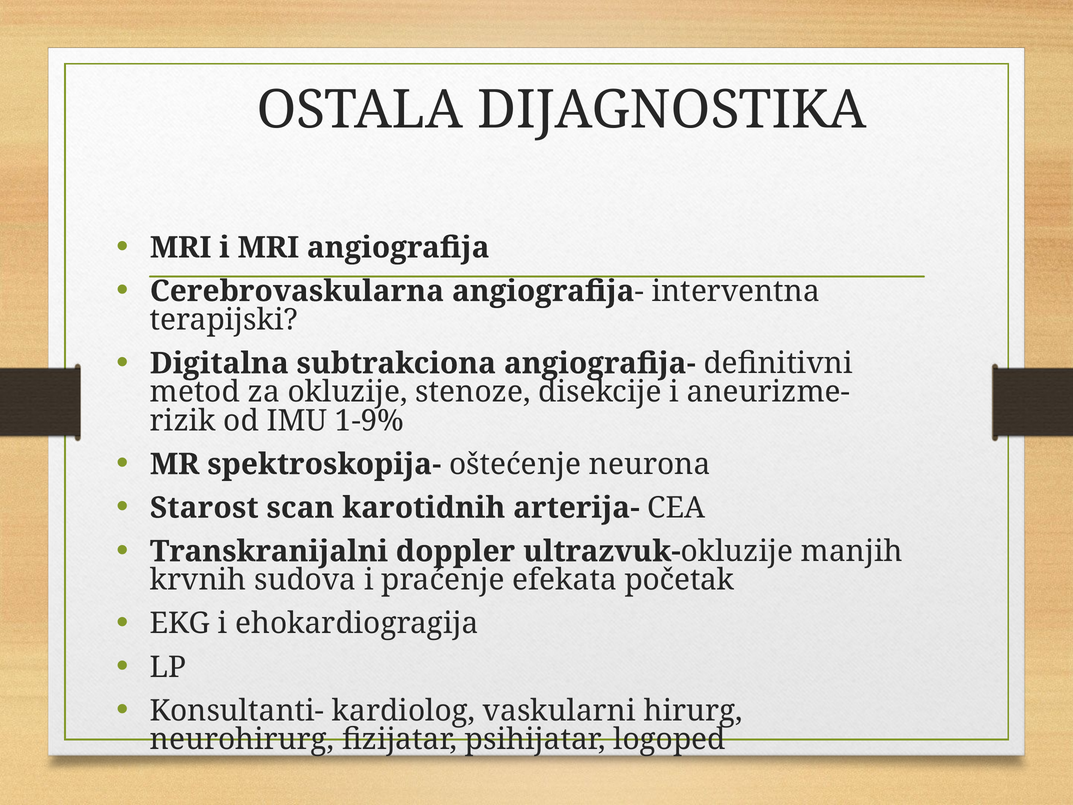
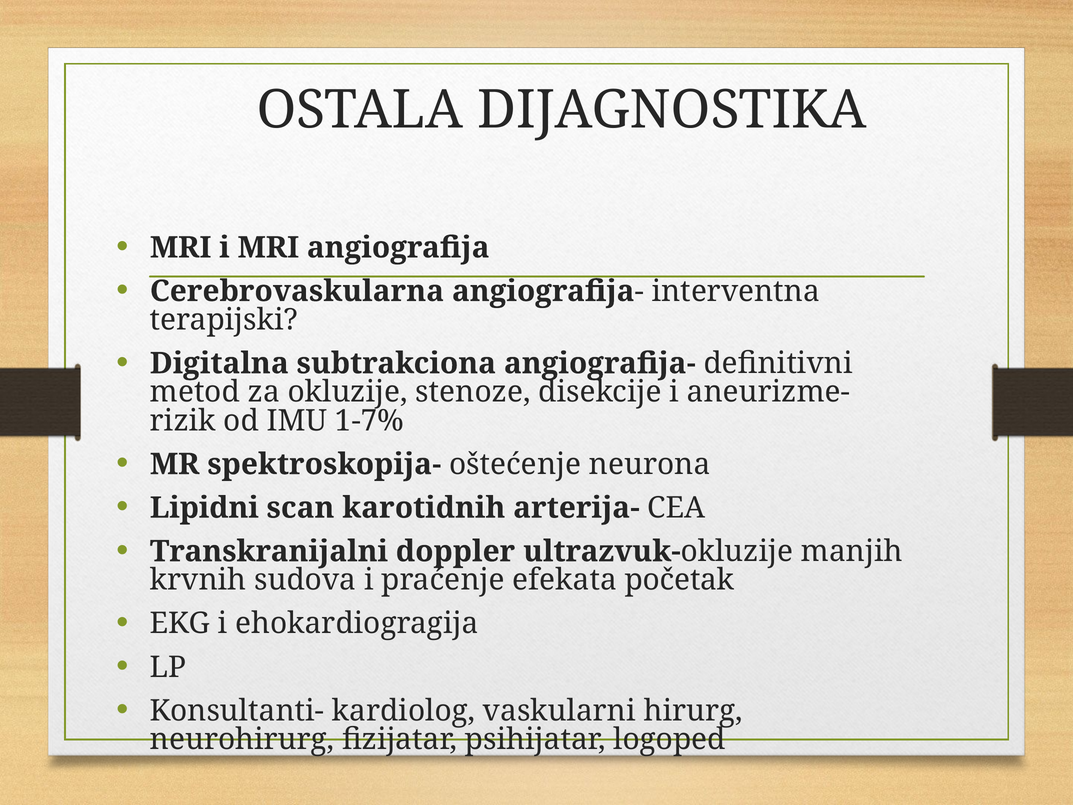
1-9%: 1-9% -> 1-7%
Starost: Starost -> Lipidni
